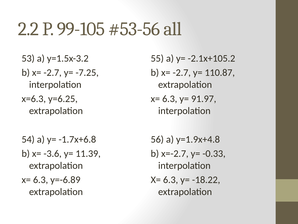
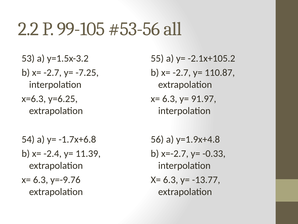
-3.6: -3.6 -> -2.4
y=-6.89: y=-6.89 -> y=-9.76
-18.22: -18.22 -> -13.77
